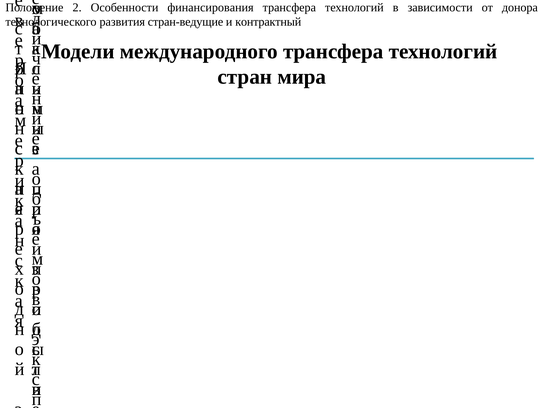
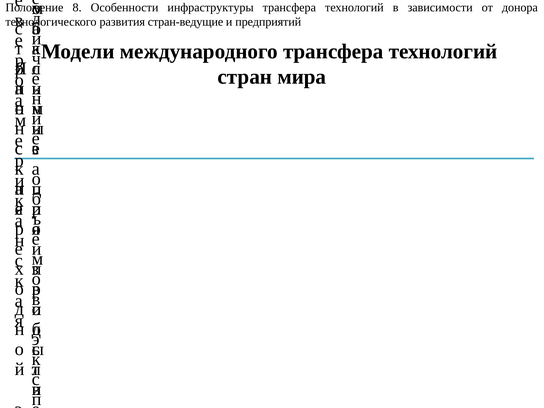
2: 2 -> 8
финансирования: финансирования -> инфраструктуры
контрактный: контрактный -> предприятий
